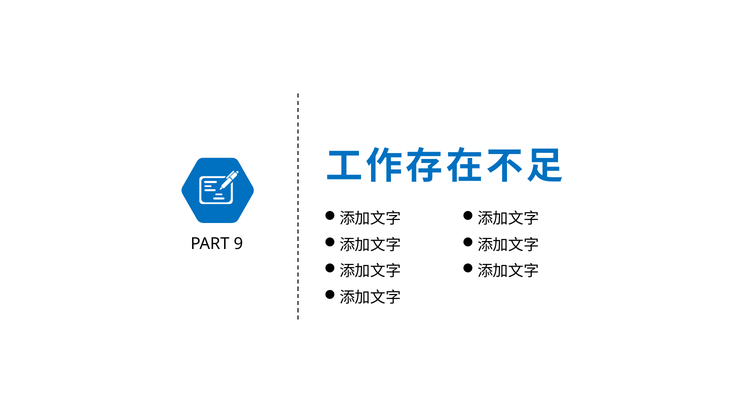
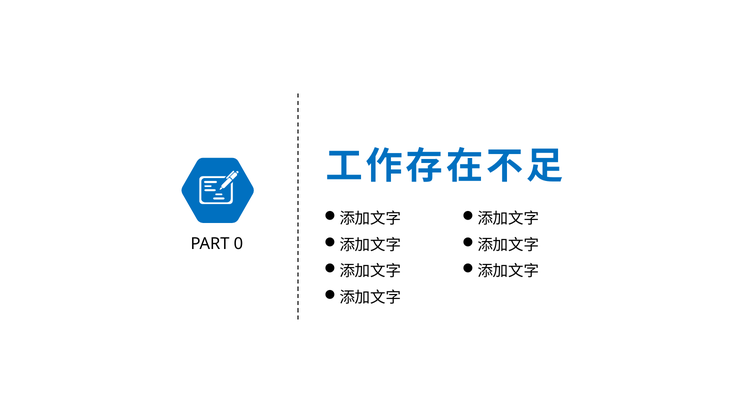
9: 9 -> 0
